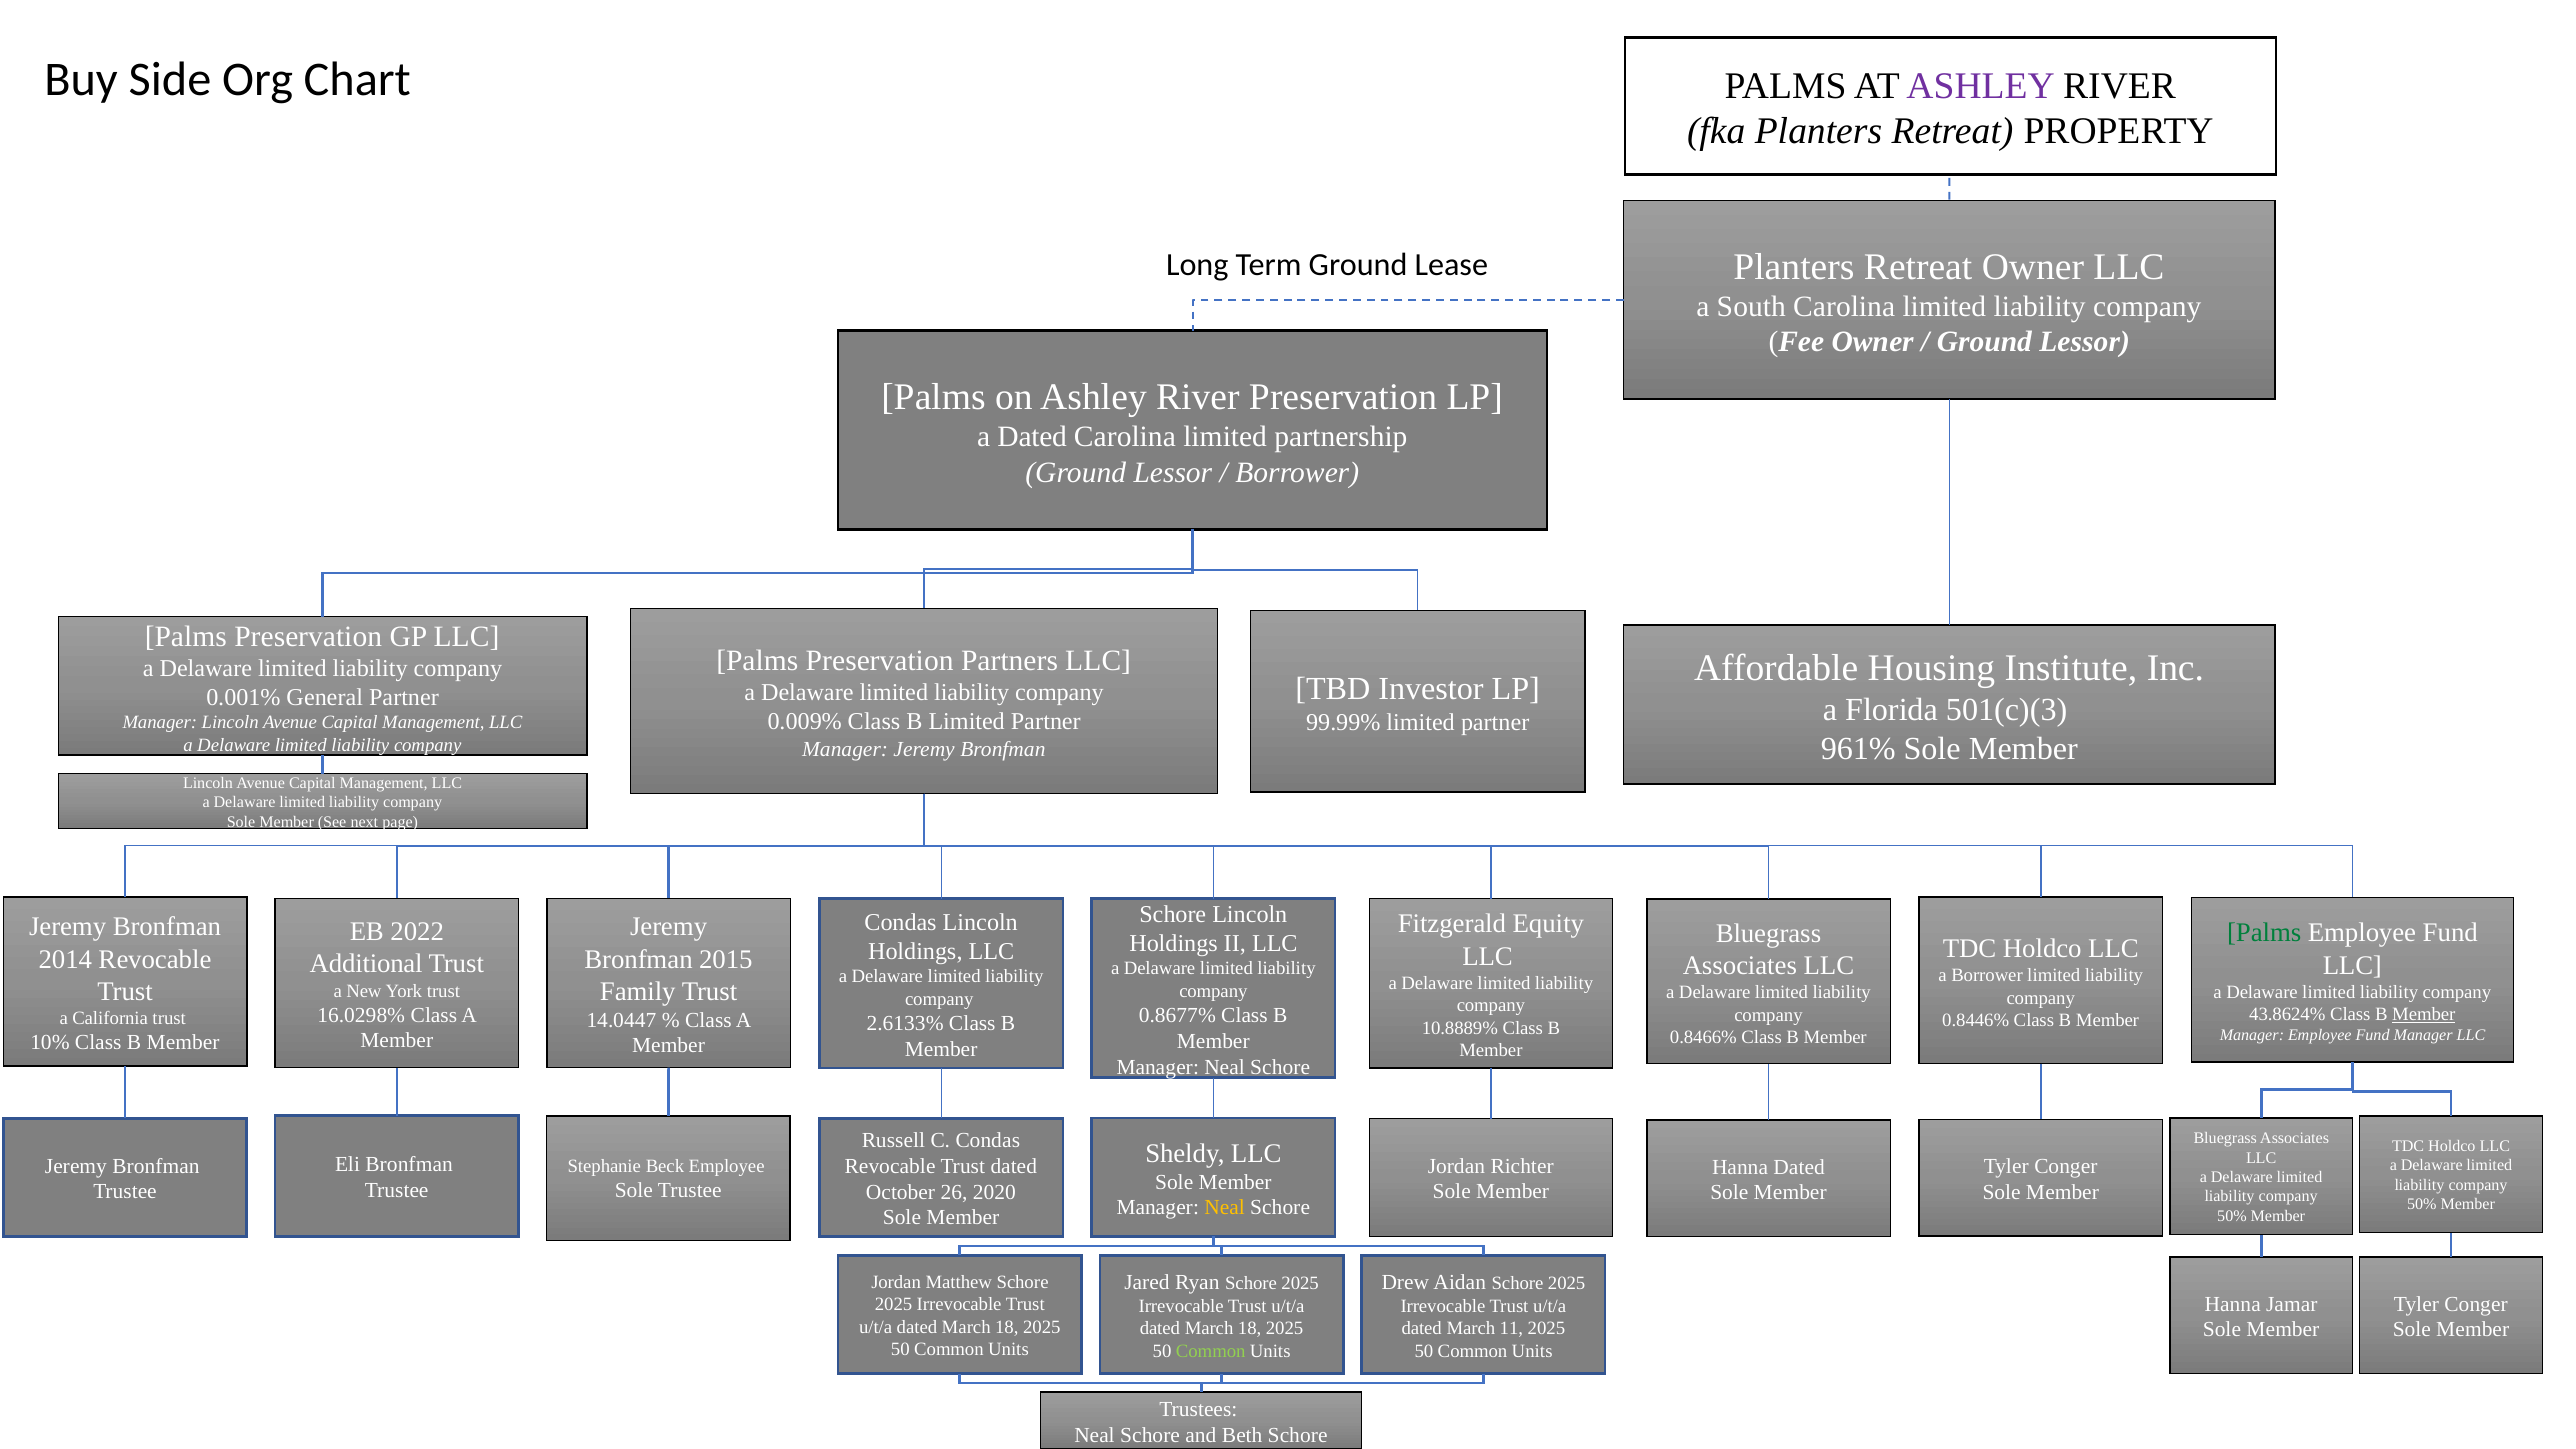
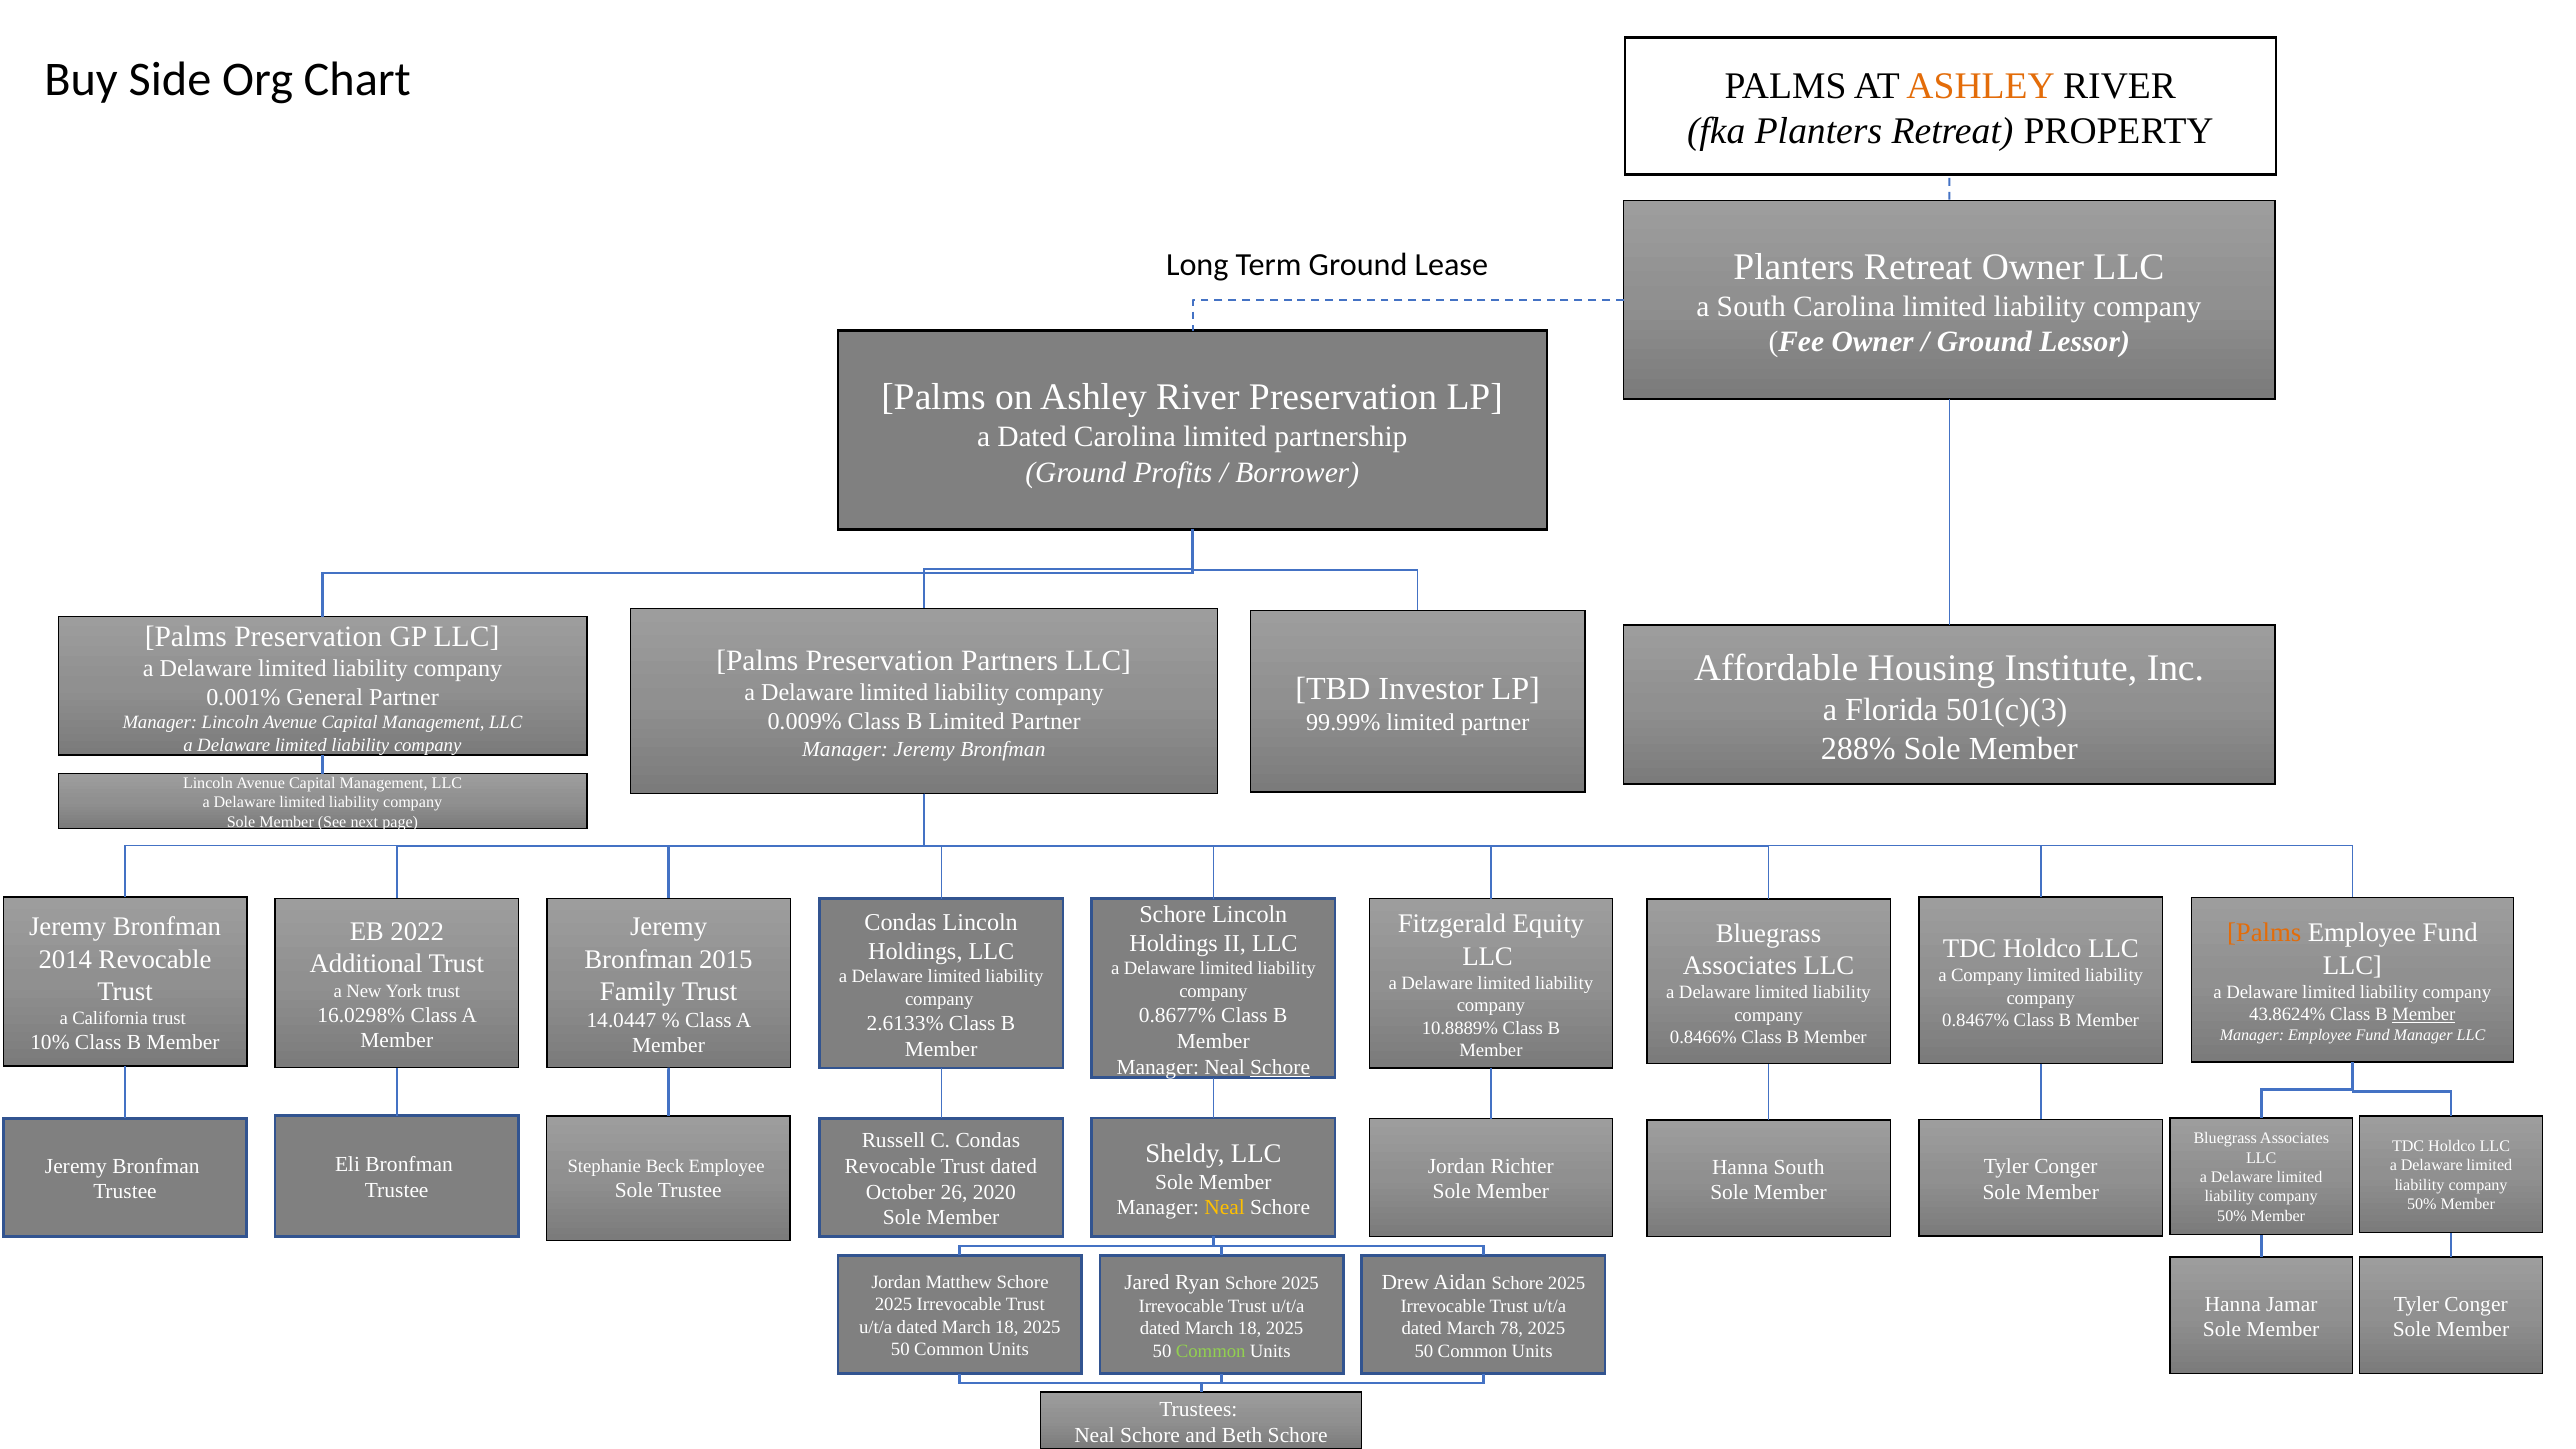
ASHLEY at (1981, 86) colour: purple -> orange
Lessor at (1173, 472): Lessor -> Profits
961%: 961% -> 288%
Palms at (2264, 933) colour: green -> orange
a Borrower: Borrower -> Company
0.8446%: 0.8446% -> 0.8467%
Schore at (1280, 1067) underline: none -> present
Hanna Dated: Dated -> South
11: 11 -> 78
